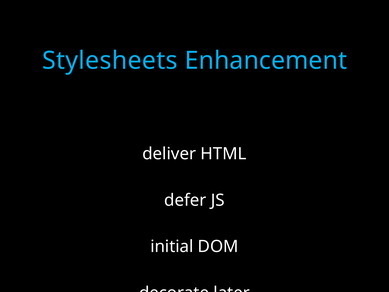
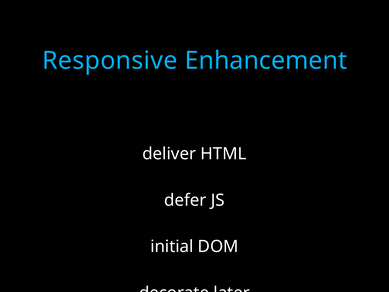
Stylesheets: Stylesheets -> Responsive
